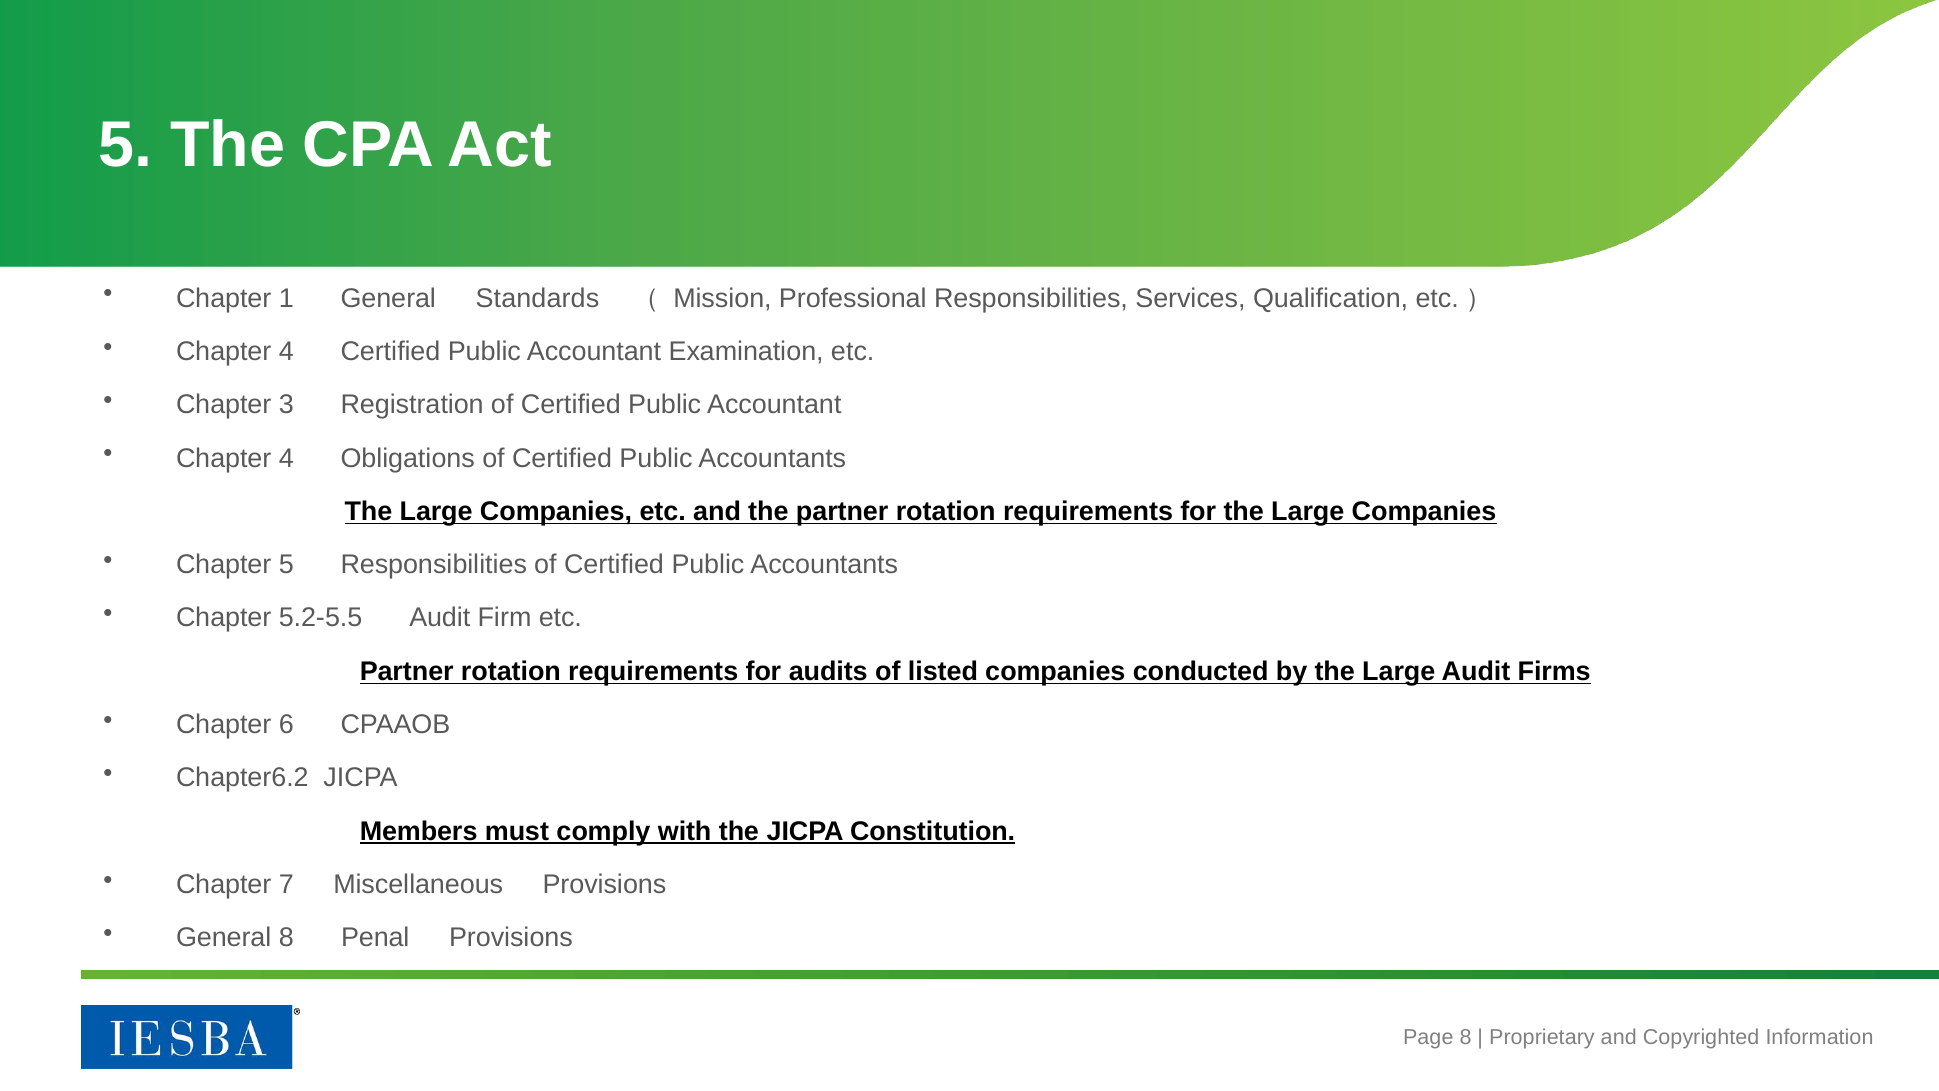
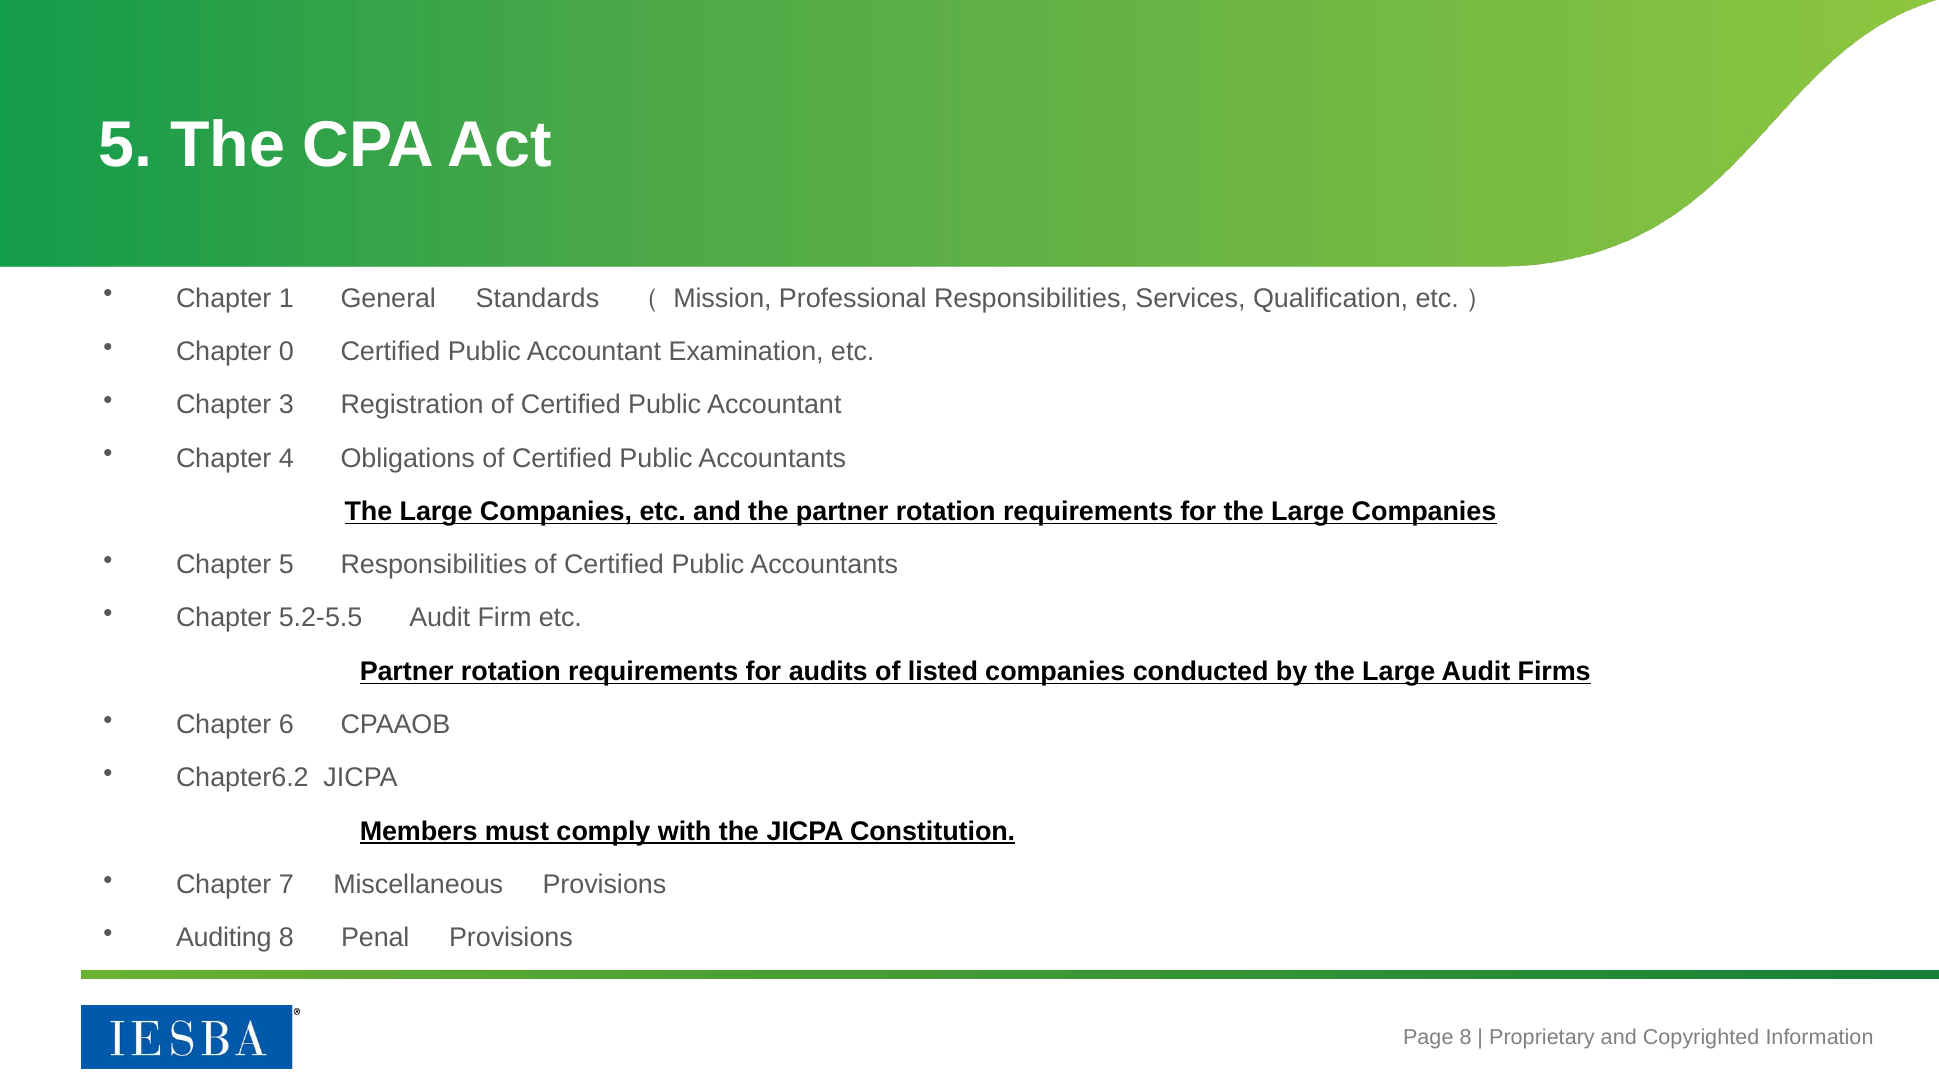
4 at (286, 352): 4 -> 0
General at (224, 938): General -> Auditing
